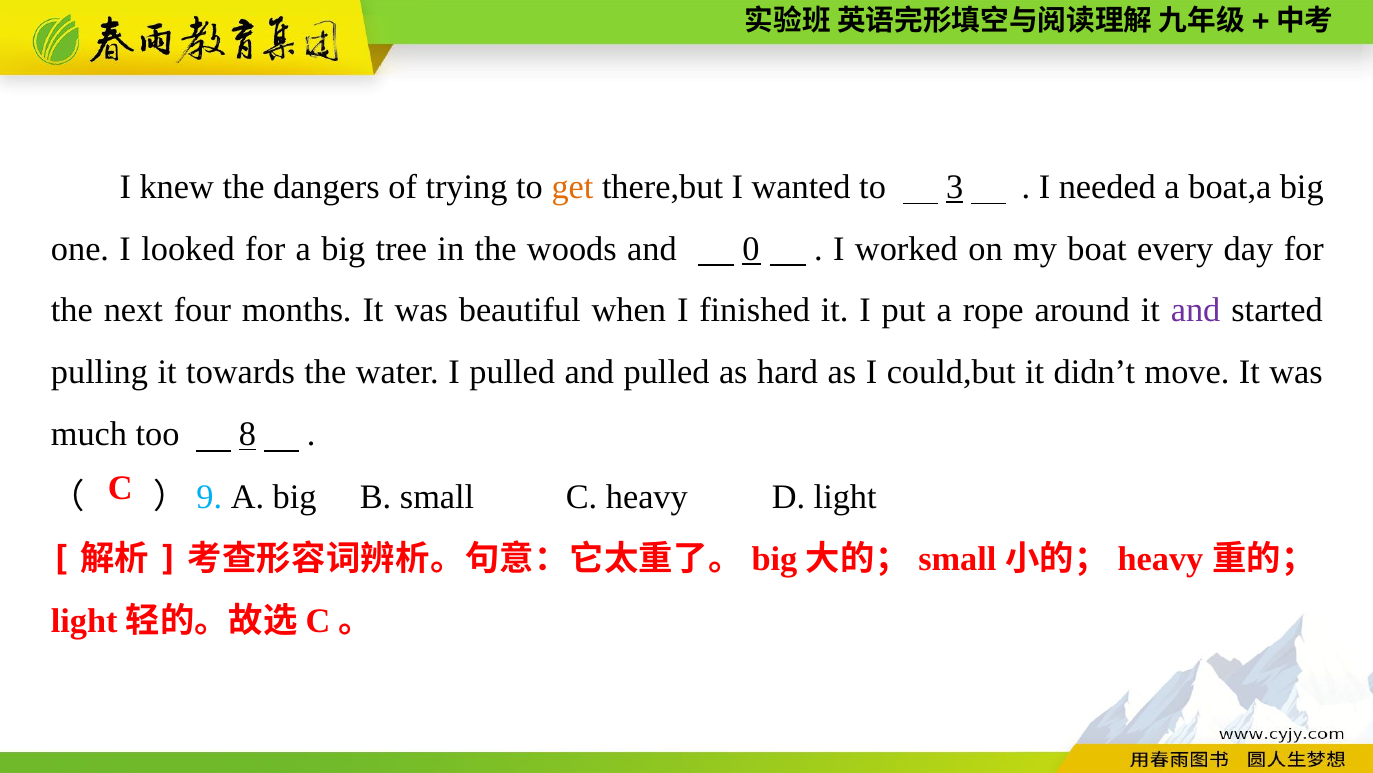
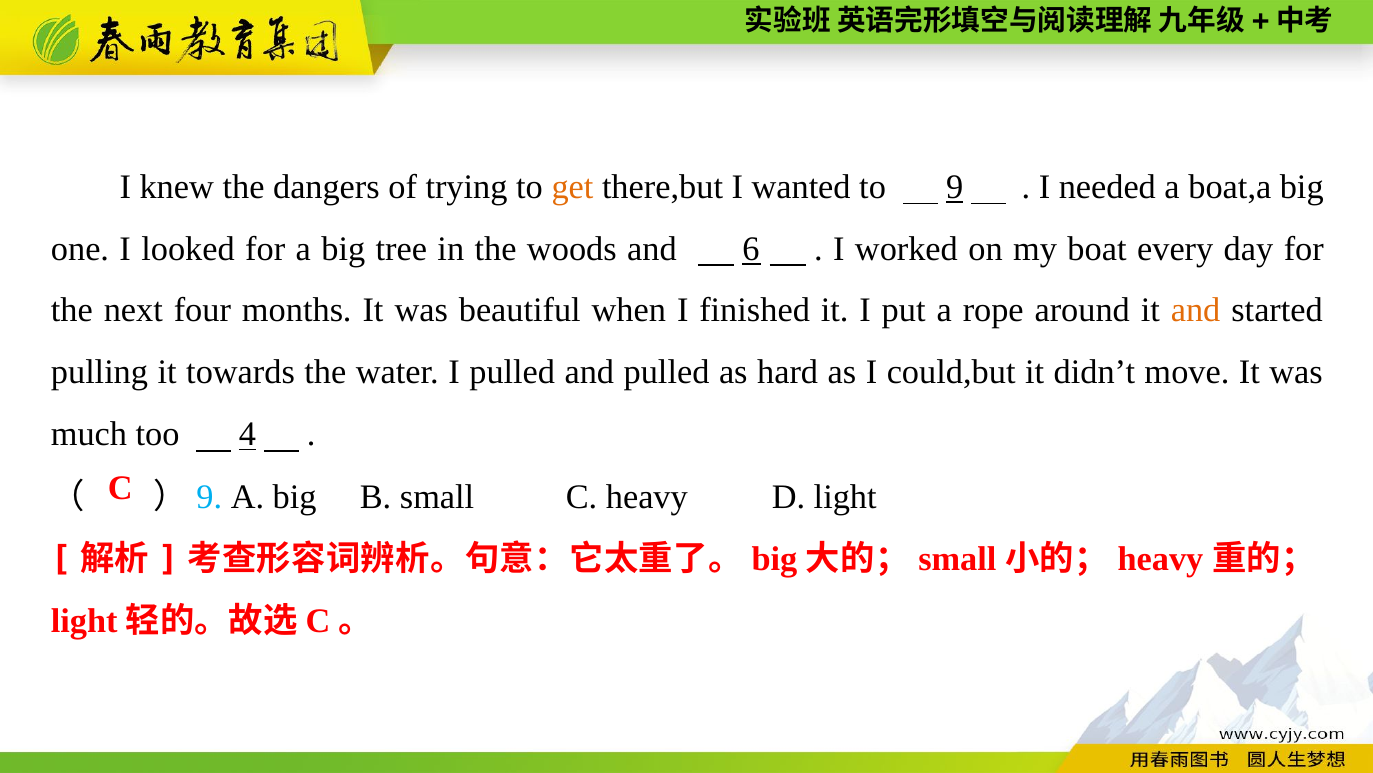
3: 3 -> 9
0: 0 -> 6
and at (1196, 310) colour: purple -> orange
8: 8 -> 4
